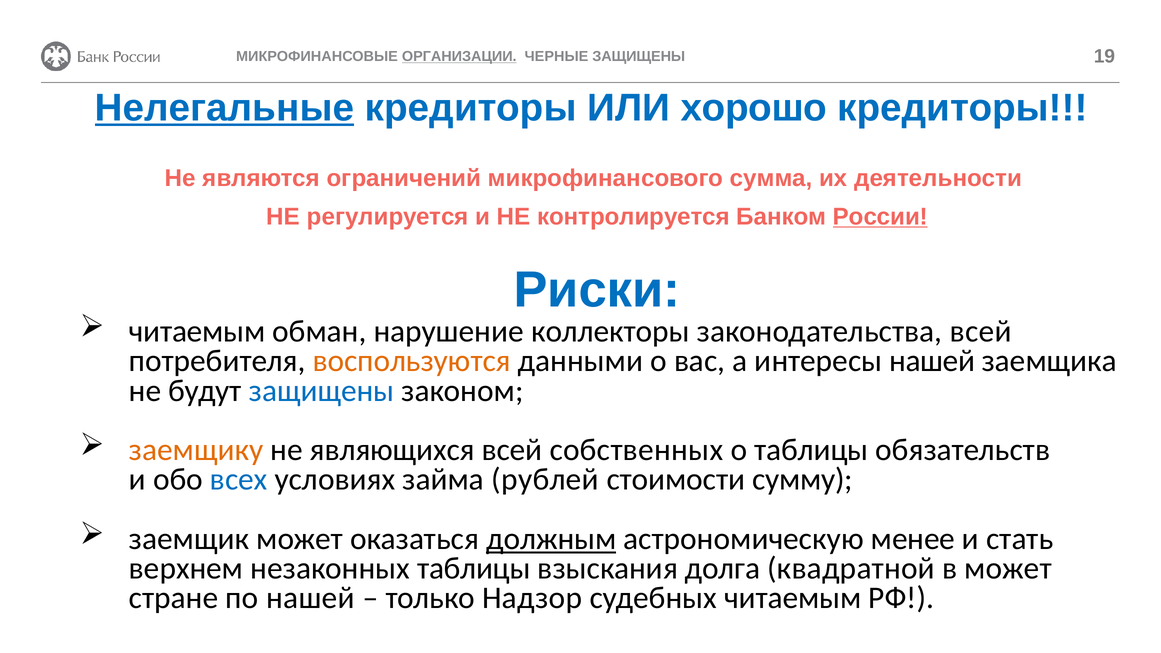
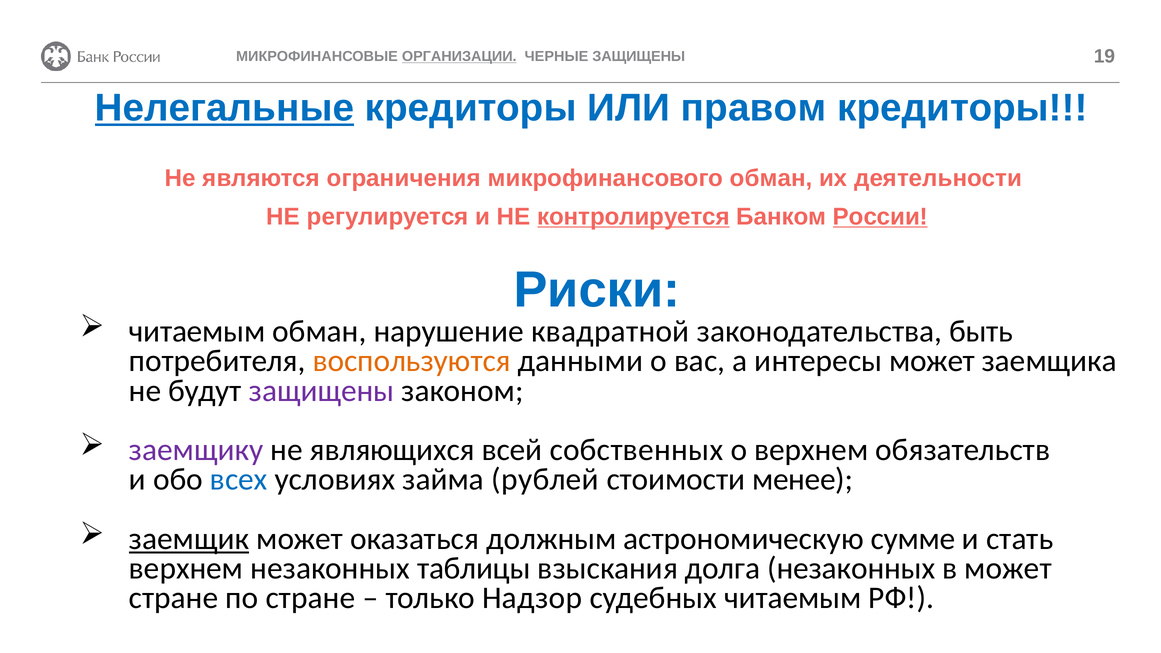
хорошо: хорошо -> правом
ограничений: ограничений -> ограничения
микрофинансового сумма: сумма -> обман
контролируется underline: none -> present
коллекторы: коллекторы -> квадратной
законодательства всей: всей -> быть
интересы нашей: нашей -> может
защищены at (322, 391) colour: blue -> purple
заемщику colour: orange -> purple
о таблицы: таблицы -> верхнем
сумму: сумму -> менее
заемщик underline: none -> present
должным underline: present -> none
менее: менее -> сумме
долга квадратной: квадратной -> незаконных
по нашей: нашей -> стране
